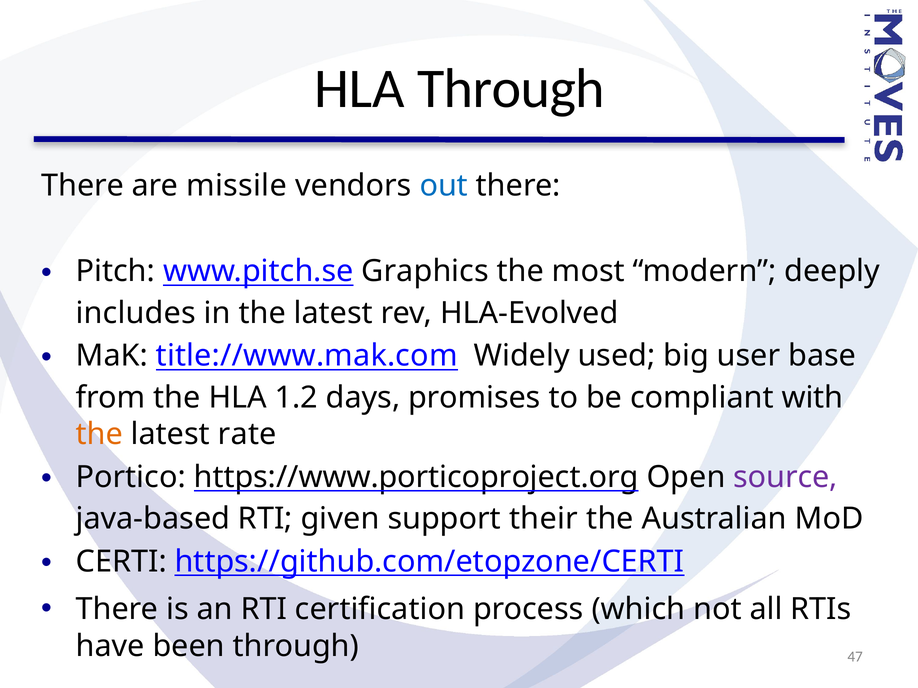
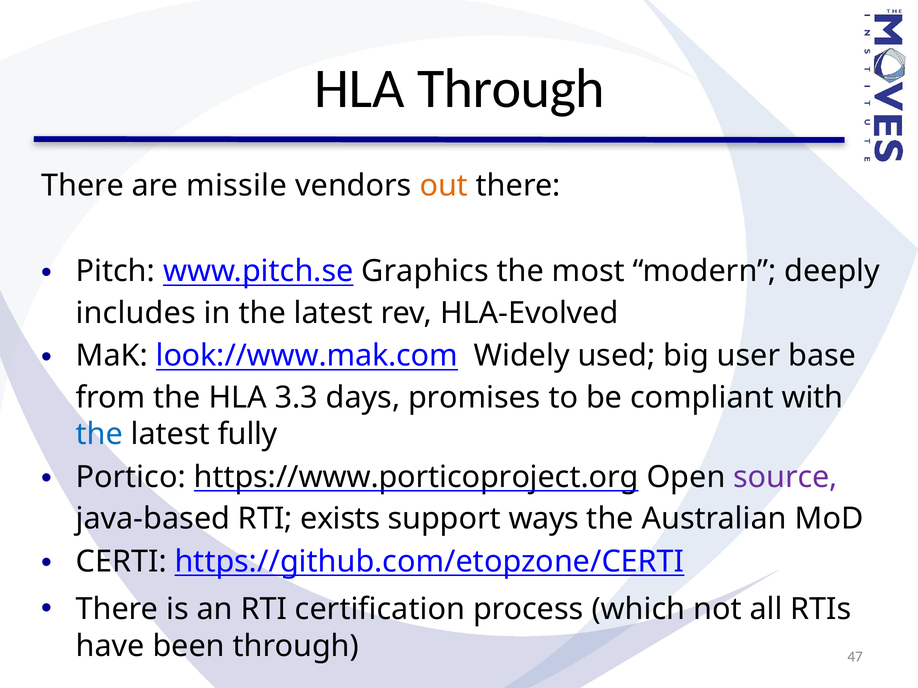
out colour: blue -> orange
title://www.mak.com: title://www.mak.com -> look://www.mak.com
1.2: 1.2 -> 3.3
the at (99, 435) colour: orange -> blue
rate: rate -> fully
given: given -> exists
their: their -> ways
